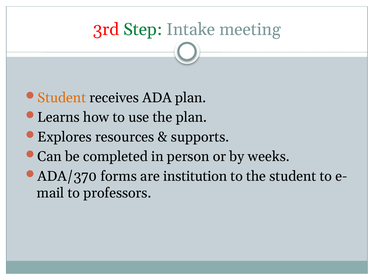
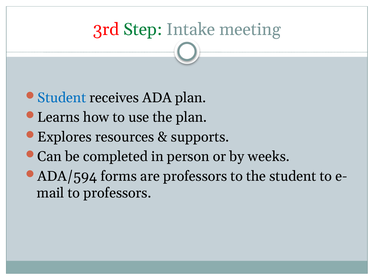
Student at (62, 98) colour: orange -> blue
ADA/370: ADA/370 -> ADA/594
are institution: institution -> professors
